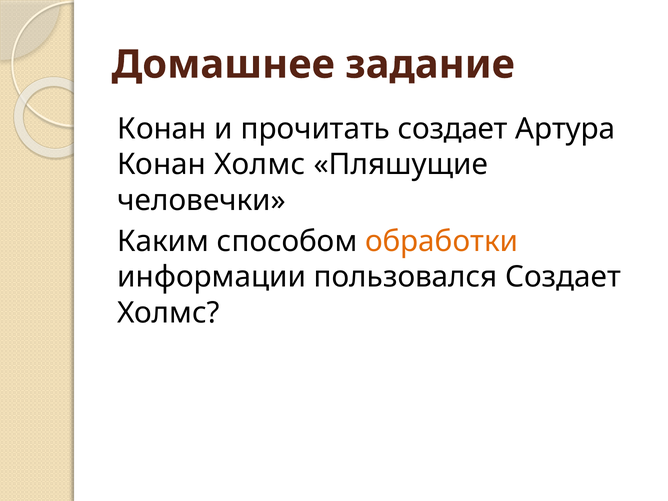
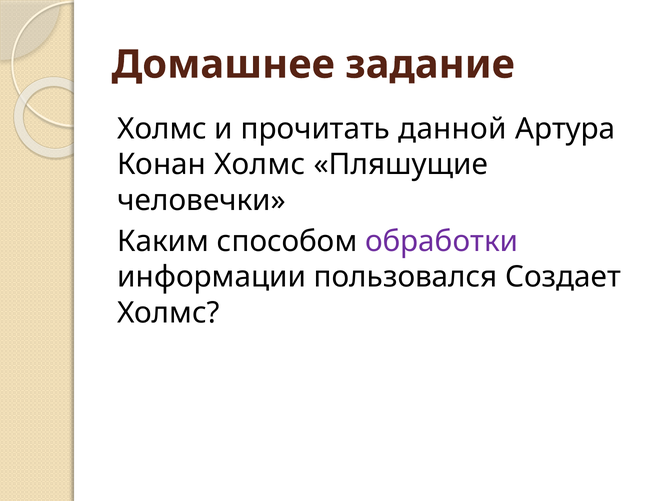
Конан at (162, 129): Конан -> Холмс
прочитать создает: создает -> данной
обработки colour: orange -> purple
